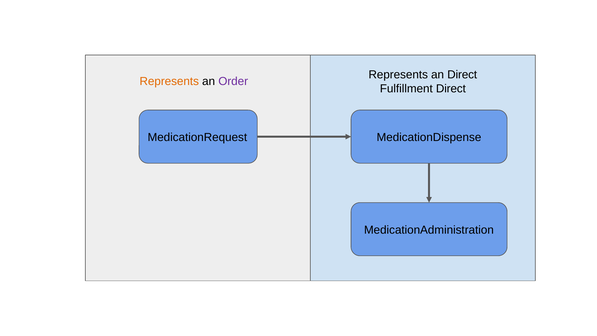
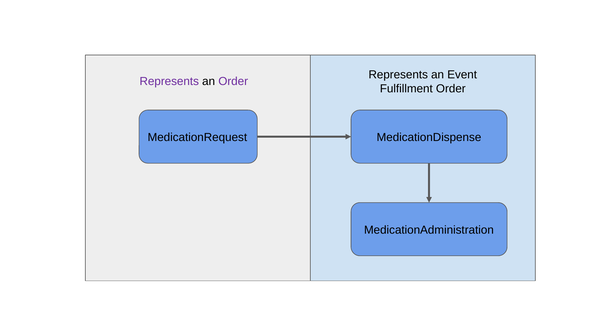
an Direct: Direct -> Event
Represents at (169, 81) colour: orange -> purple
Fulfillment Direct: Direct -> Order
